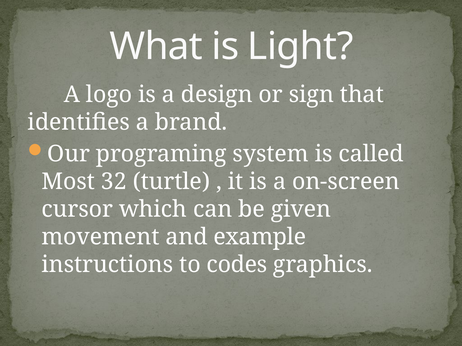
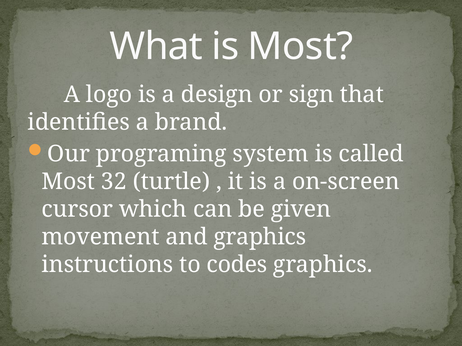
is Light: Light -> Most
and example: example -> graphics
